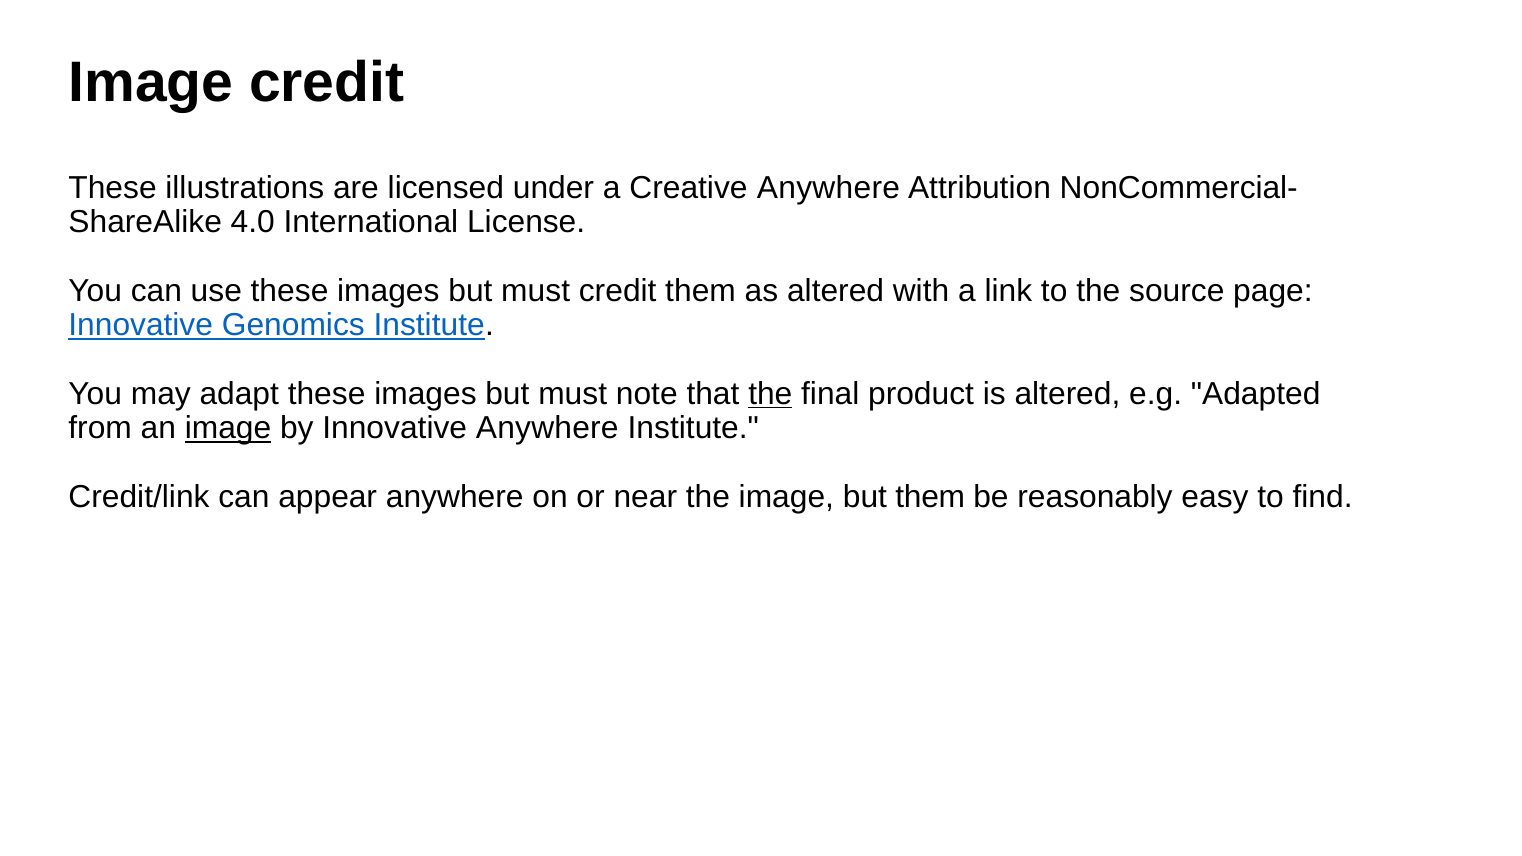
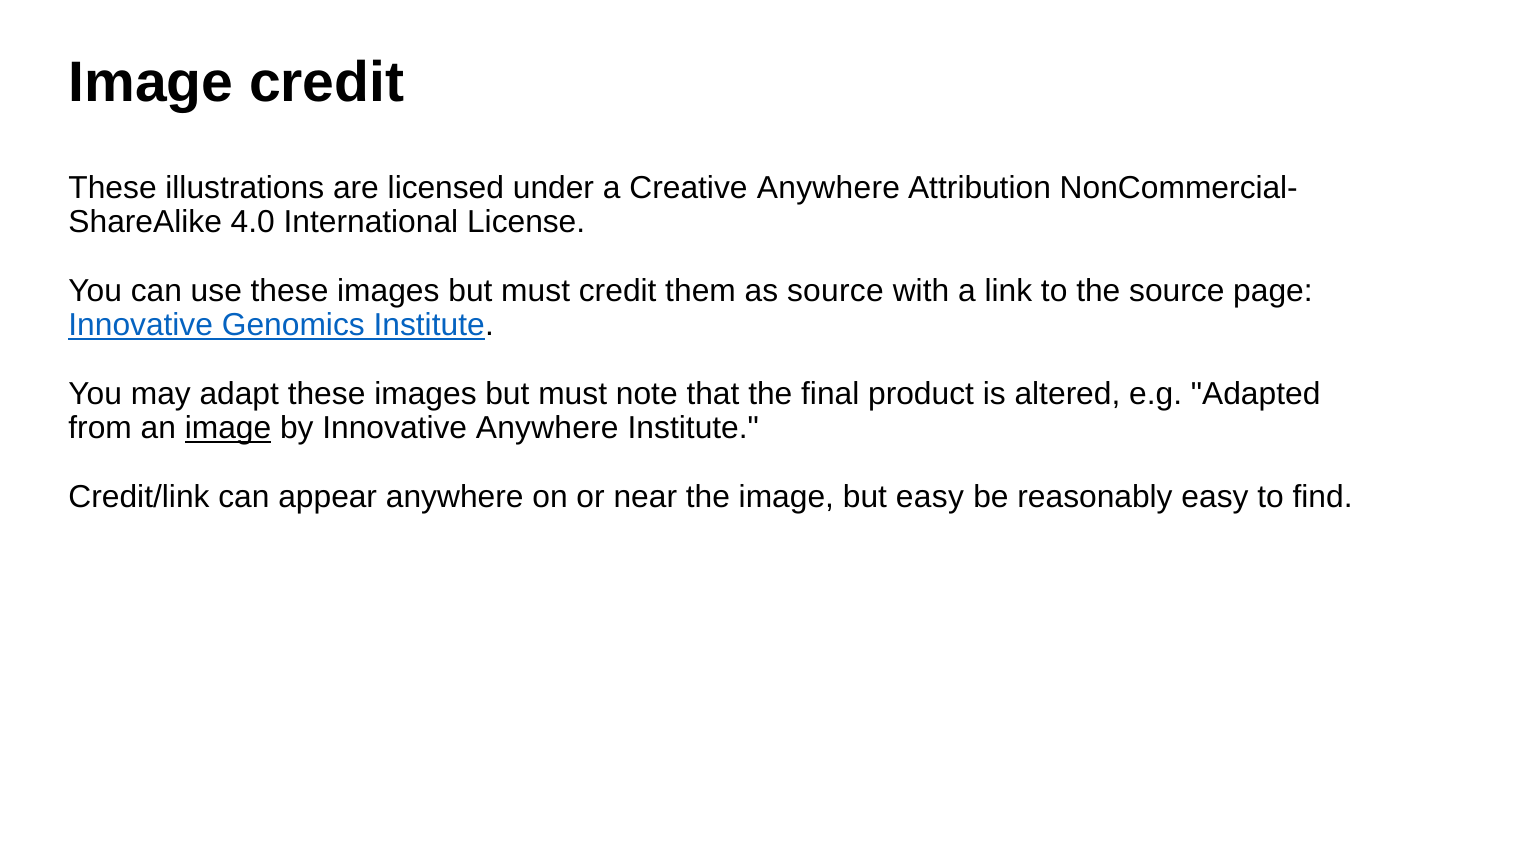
as altered: altered -> source
the at (770, 394) underline: present -> none
but them: them -> easy
